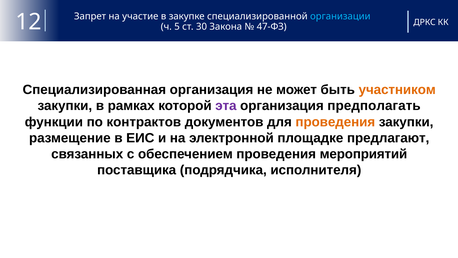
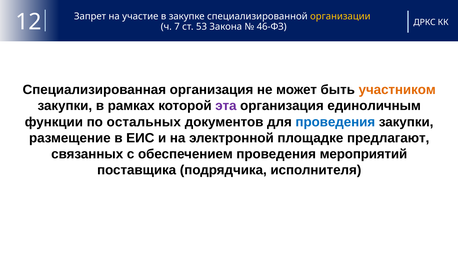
организации colour: light blue -> yellow
5: 5 -> 7
30: 30 -> 53
47-ФЗ: 47-ФЗ -> 46-ФЗ
предполагать: предполагать -> единоличным
контрактов: контрактов -> остальных
проведения at (335, 122) colour: orange -> blue
